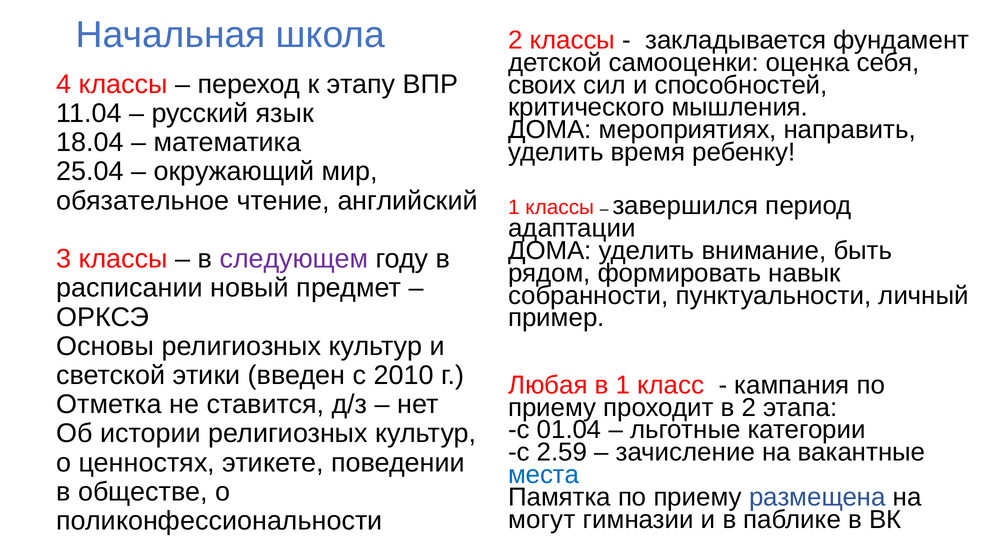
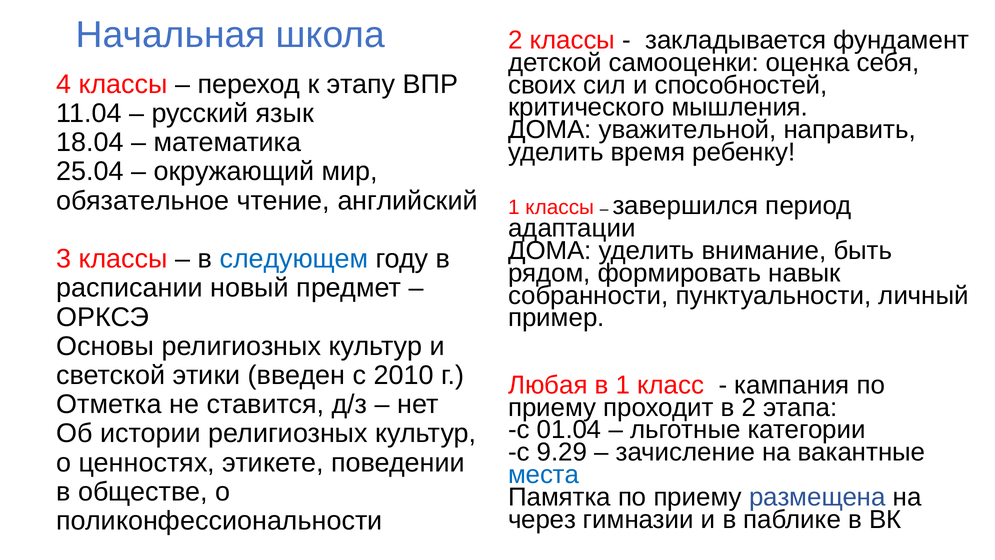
мероприятиях: мероприятиях -> уважительной
следующем colour: purple -> blue
2.59: 2.59 -> 9.29
могут: могут -> через
